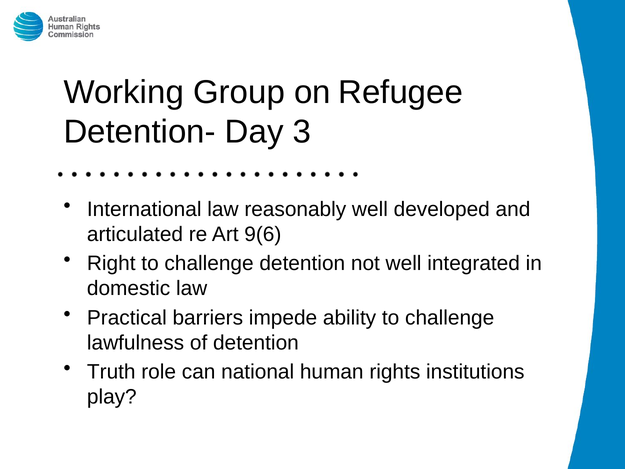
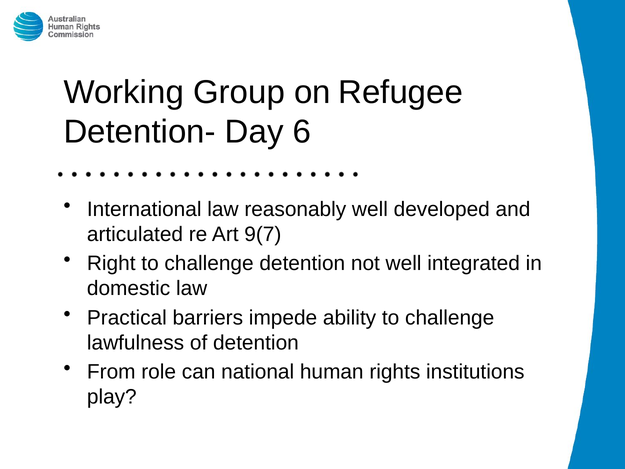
3: 3 -> 6
9(6: 9(6 -> 9(7
Truth: Truth -> From
